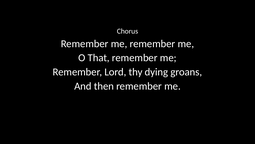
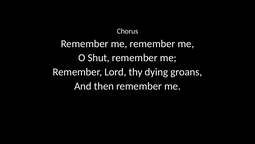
That: That -> Shut
